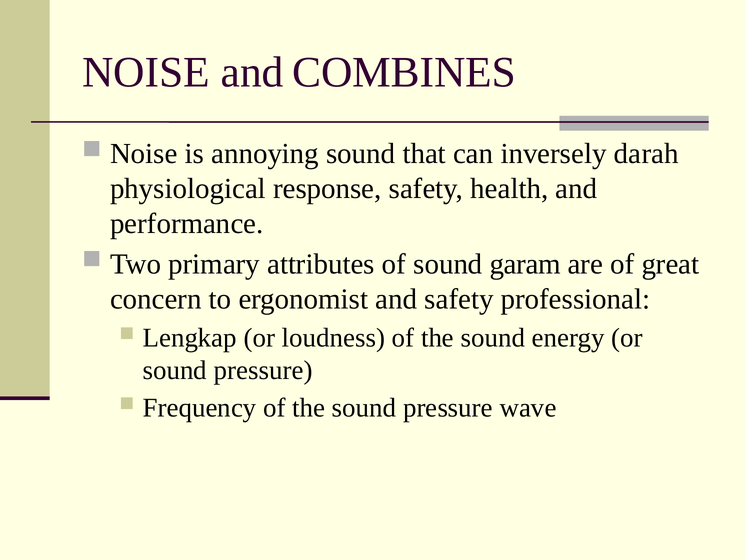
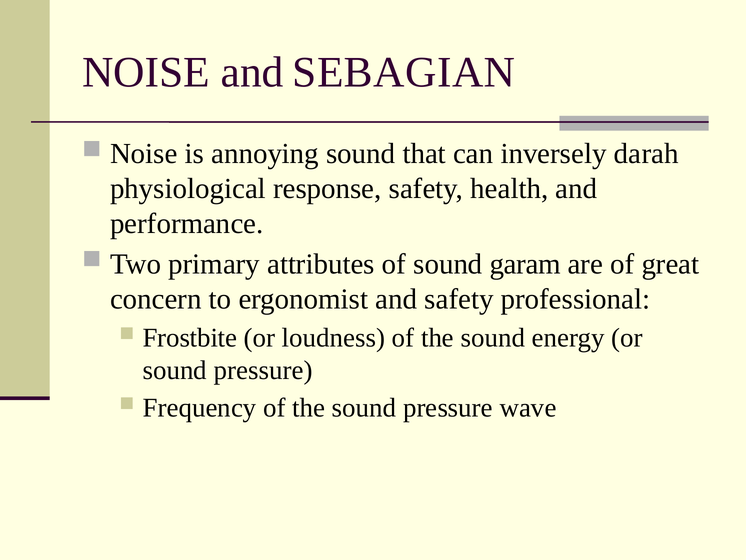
COMBINES: COMBINES -> SEBAGIAN
Lengkap: Lengkap -> Frostbite
